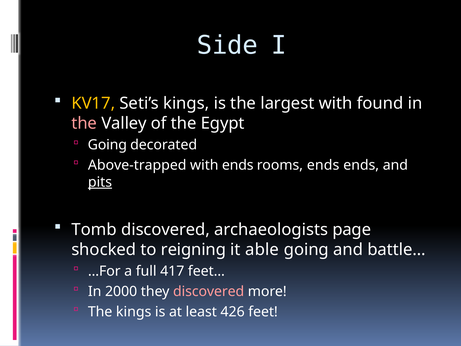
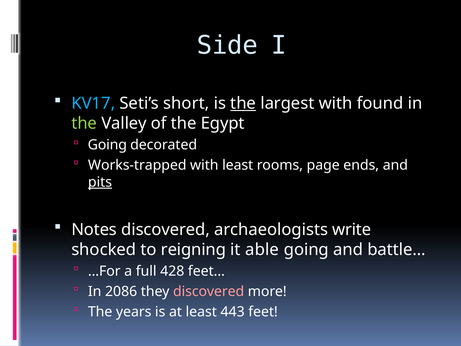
KV17 colour: yellow -> light blue
Seti’s kings: kings -> short
the at (243, 103) underline: none -> present
the at (84, 123) colour: pink -> light green
Above-trapped: Above-trapped -> Works-trapped
with ends: ends -> least
rooms ends: ends -> page
Tomb: Tomb -> Notes
page: page -> write
417: 417 -> 428
2000: 2000 -> 2086
The kings: kings -> years
426: 426 -> 443
